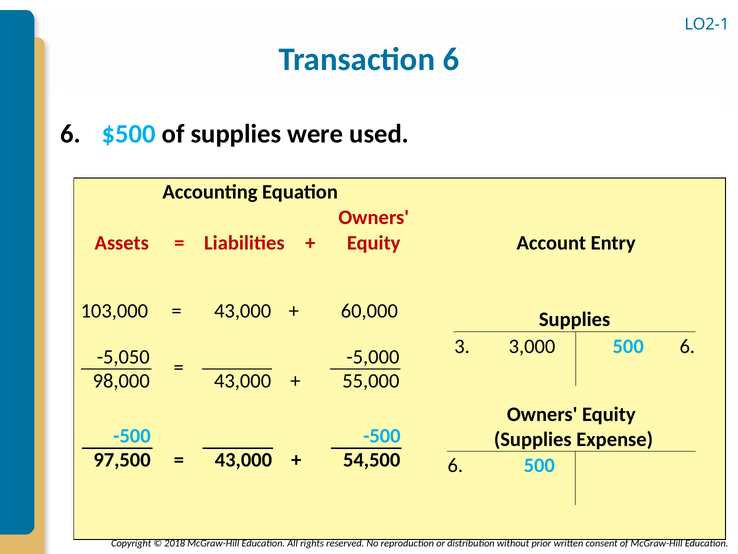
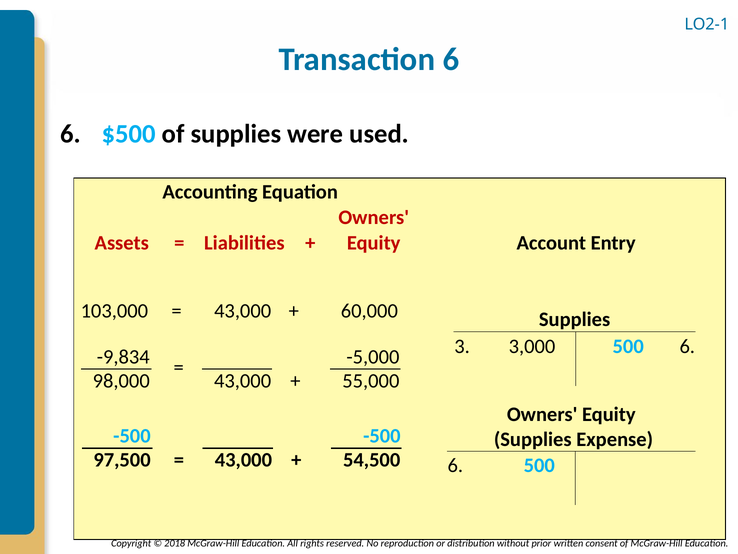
-5,050: -5,050 -> -9,834
